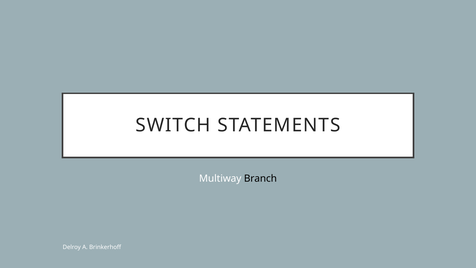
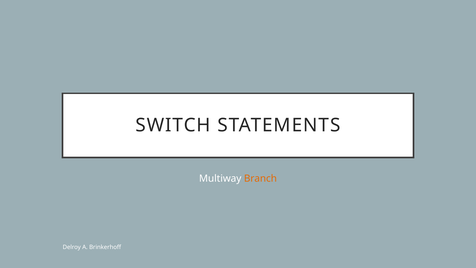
Branch colour: black -> orange
